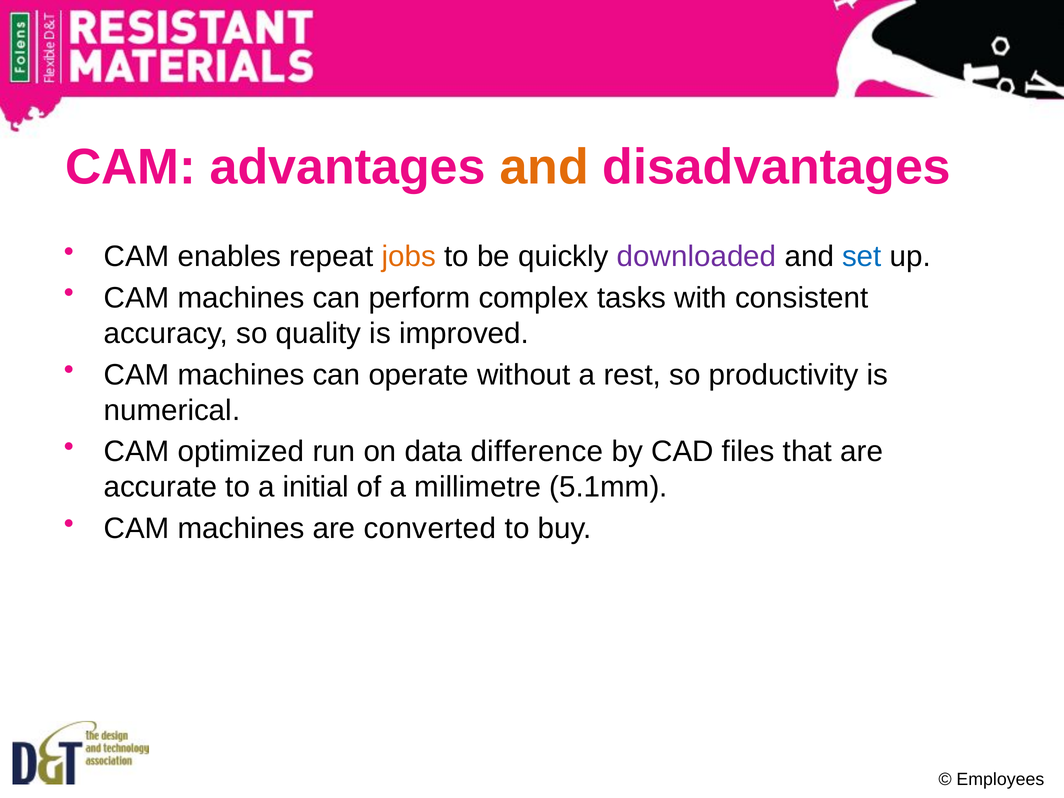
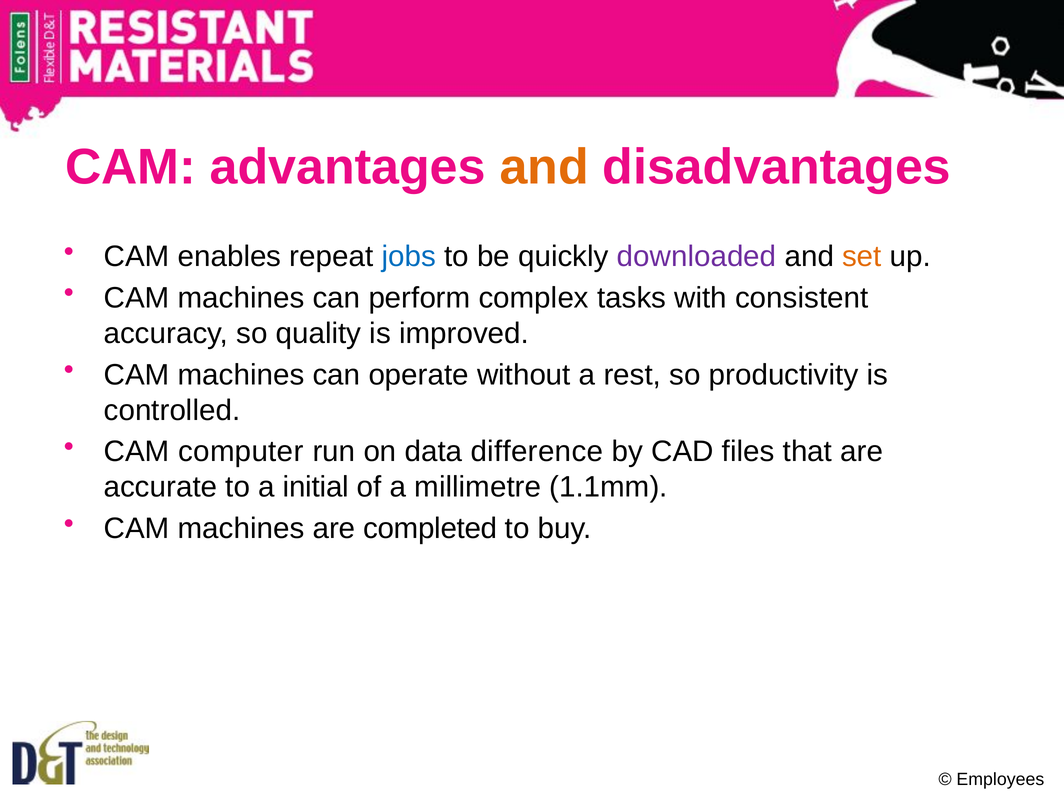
jobs colour: orange -> blue
set colour: blue -> orange
numerical: numerical -> controlled
optimized: optimized -> computer
5.1mm: 5.1mm -> 1.1mm
converted: converted -> completed
